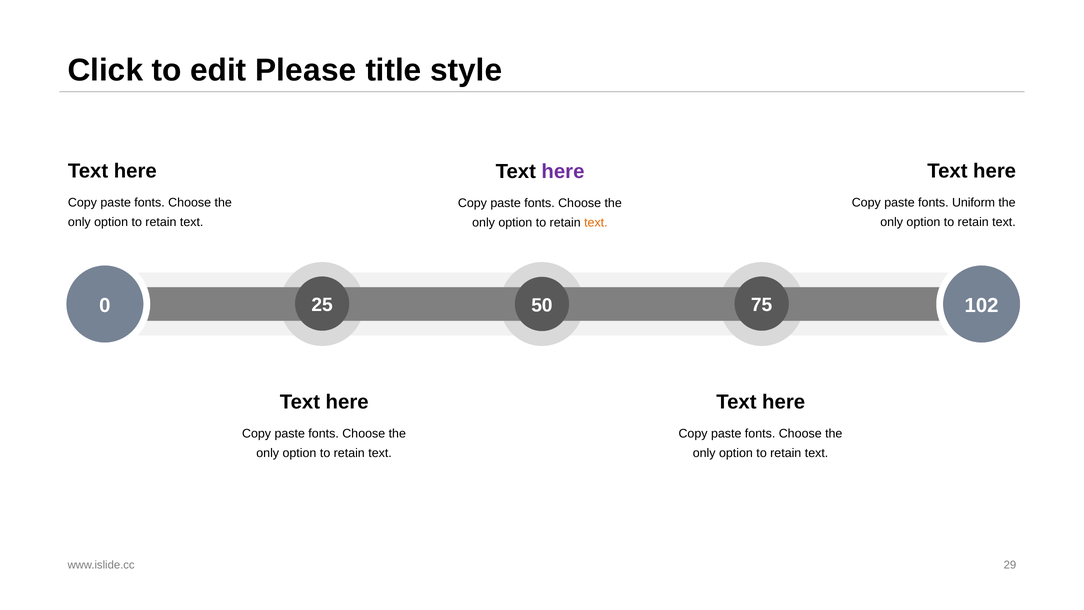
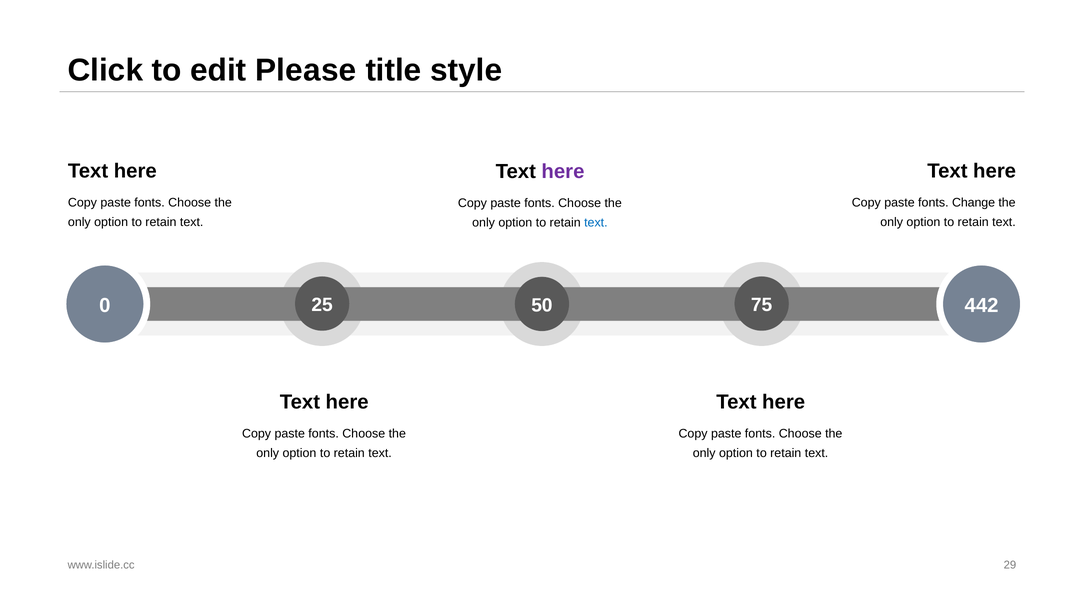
Uniform: Uniform -> Change
text at (596, 223) colour: orange -> blue
102: 102 -> 442
